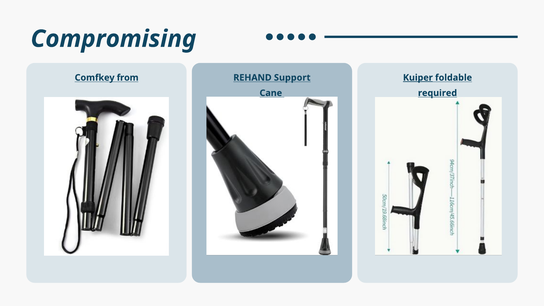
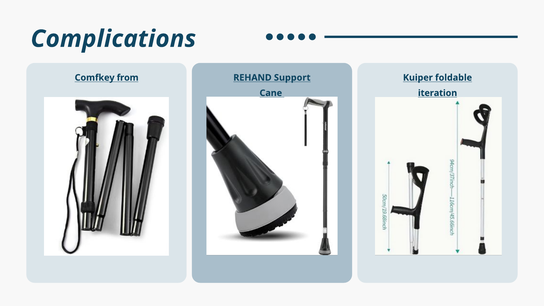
Compromising: Compromising -> Complications
Kuiper underline: present -> none
required: required -> iteration
